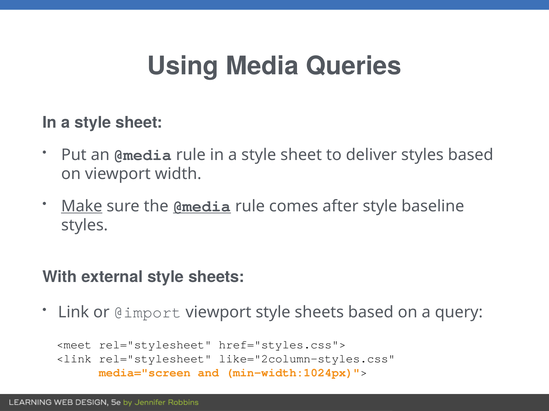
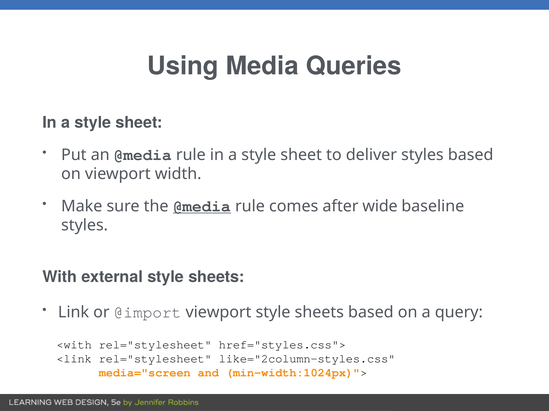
Make underline: present -> none
after style: style -> wide
<meet: <meet -> <with
